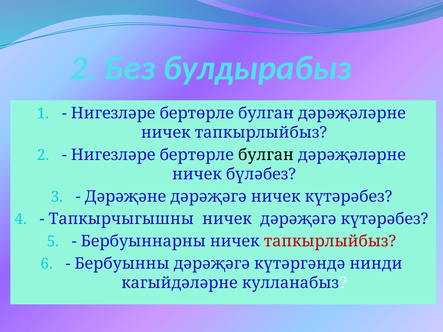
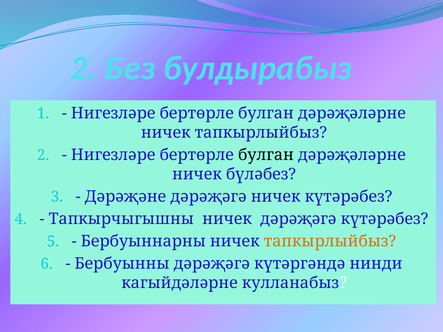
тапкырлыйбыз at (330, 241) colour: red -> orange
